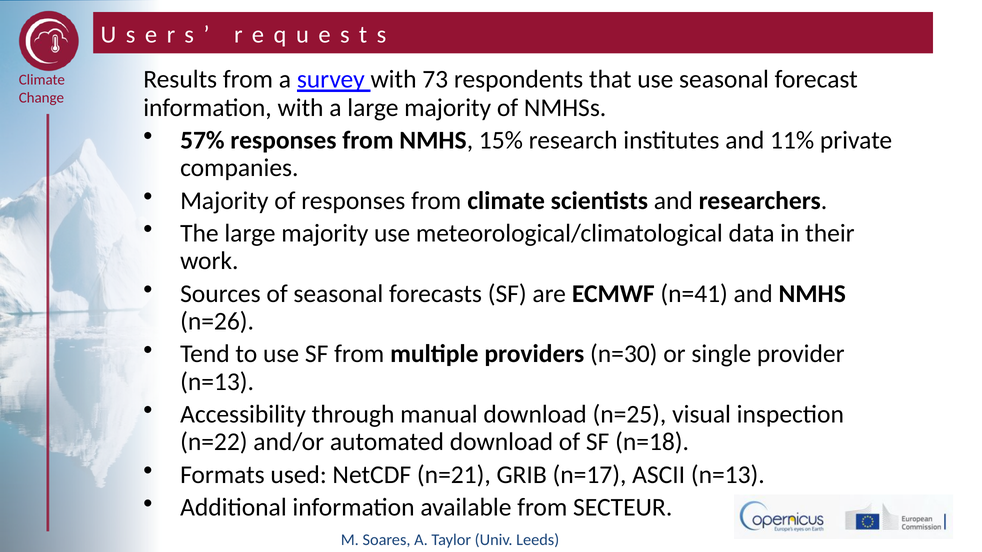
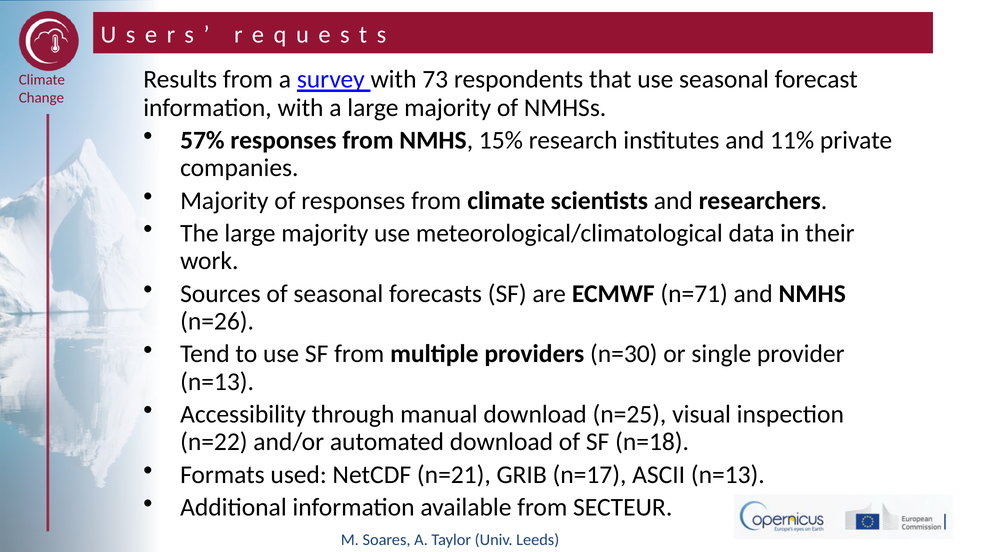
n=41: n=41 -> n=71
